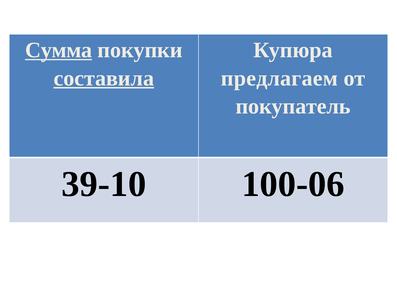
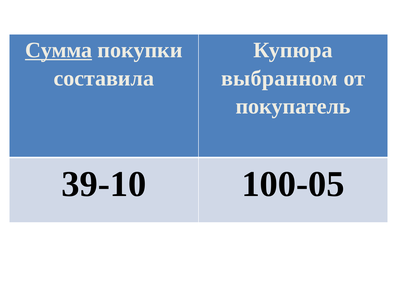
составила underline: present -> none
предлагаем: предлагаем -> выбранном
100-06: 100-06 -> 100-05
